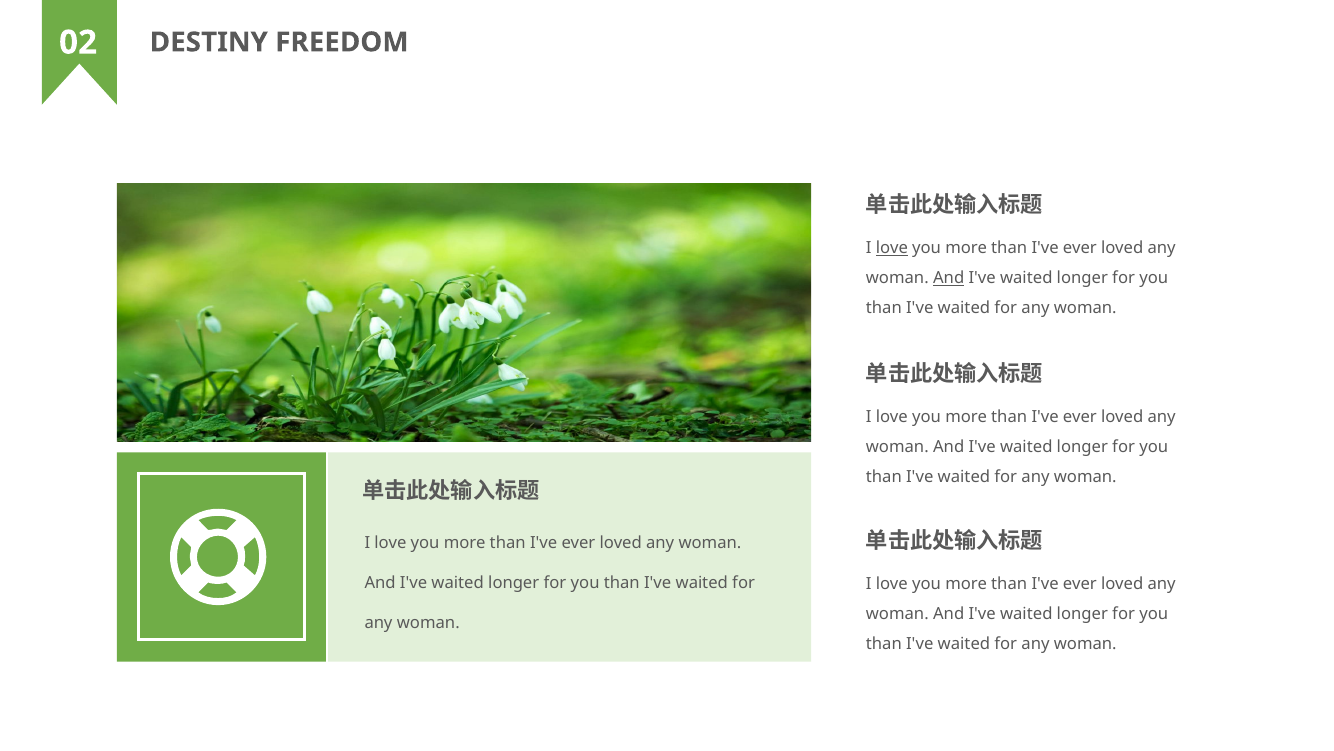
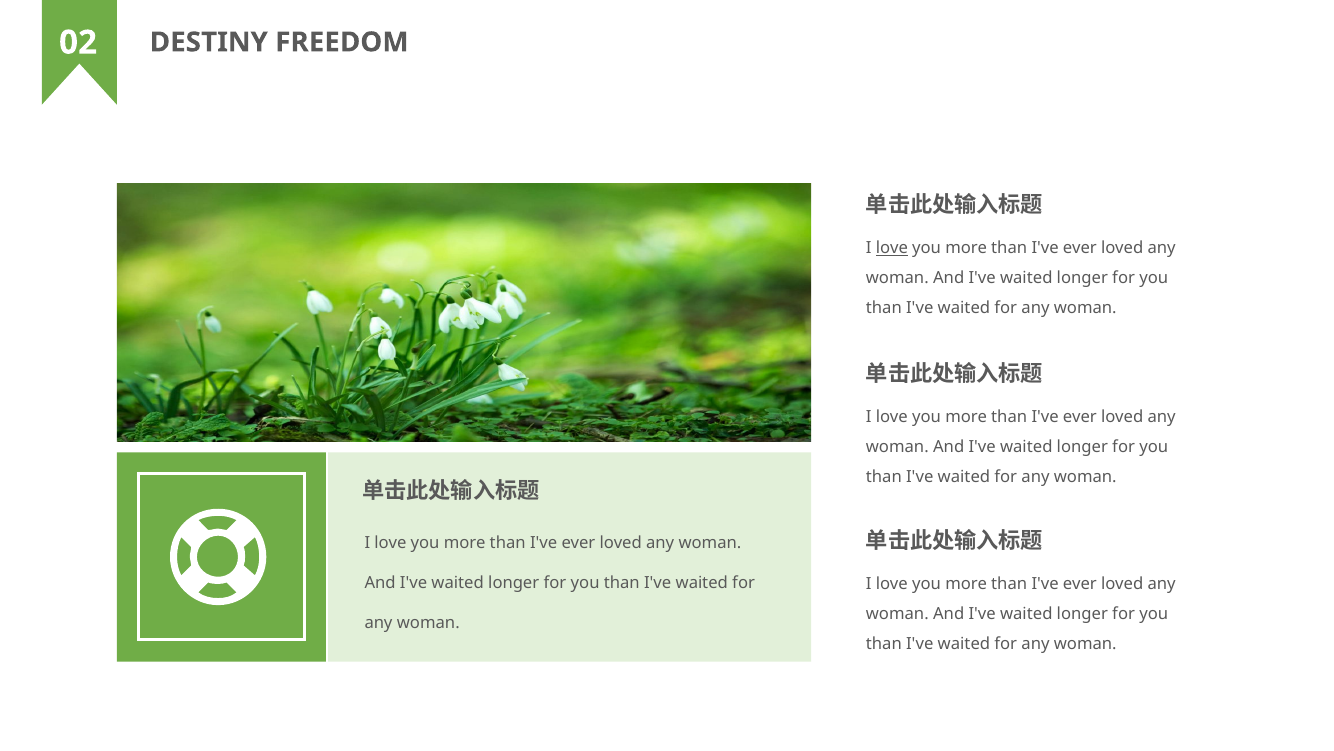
And at (949, 278) underline: present -> none
